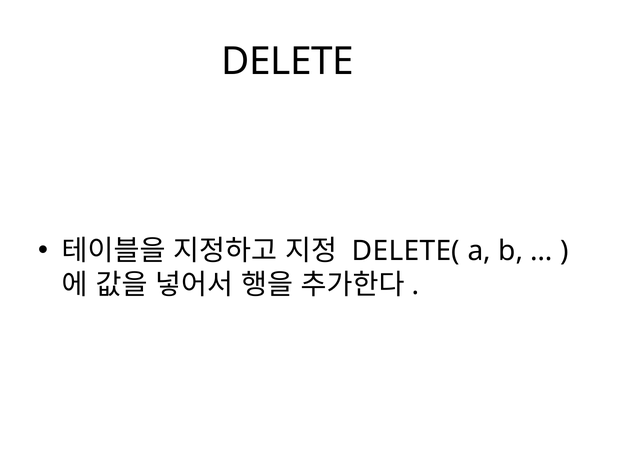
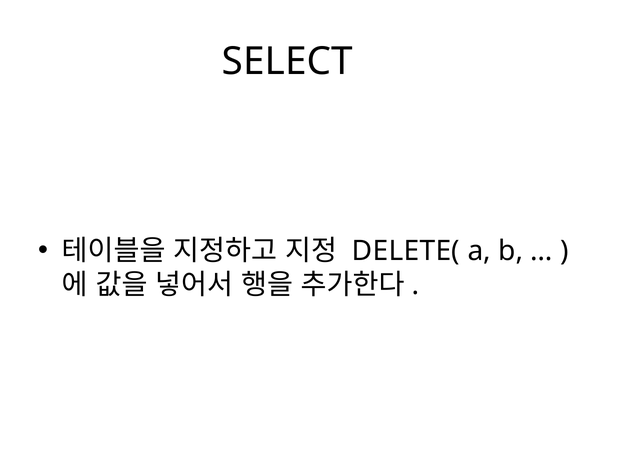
DELETE: DELETE -> SELECT
